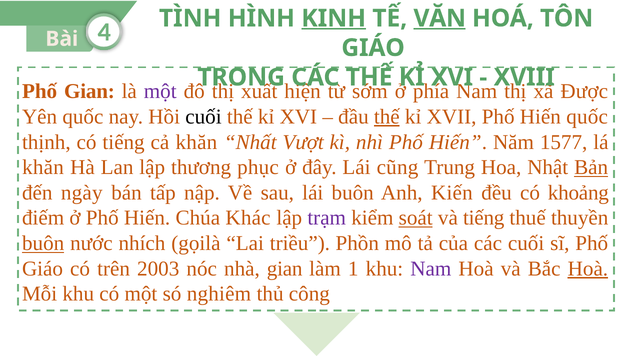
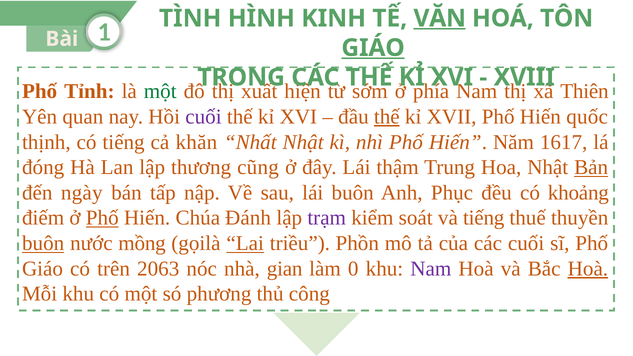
KINH underline: present -> none
4: 4 -> 1
GIÁO at (373, 48) underline: none -> present
Phố Gian: Gian -> Tỉnh
một at (160, 91) colour: purple -> green
Được: Được -> Thiên
Yên quốc: quốc -> quan
cuối at (203, 117) colour: black -> purple
Nhất Vượt: Vượt -> Nhật
1577: 1577 -> 1617
khăn at (43, 167): khăn -> đóng
phục: phục -> cũng
cũng: cũng -> thậm
Kiến: Kiến -> Phục
Phố at (102, 218) underline: none -> present
Khác: Khác -> Đánh
soát underline: present -> none
nhích: nhích -> mồng
Lai underline: none -> present
2003: 2003 -> 2063
1: 1 -> 0
nghiêm: nghiêm -> phương
